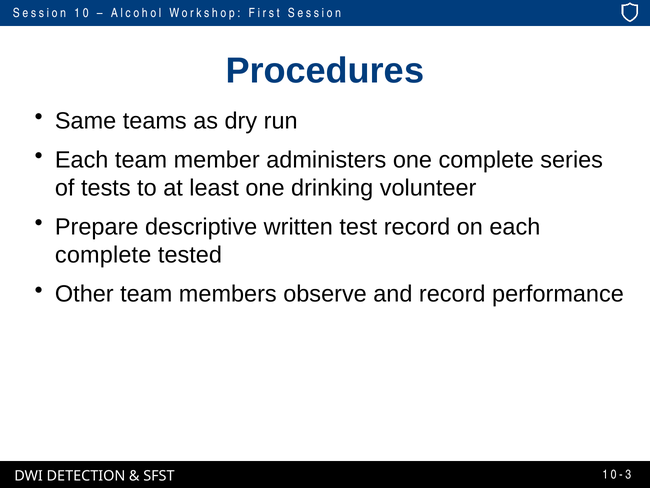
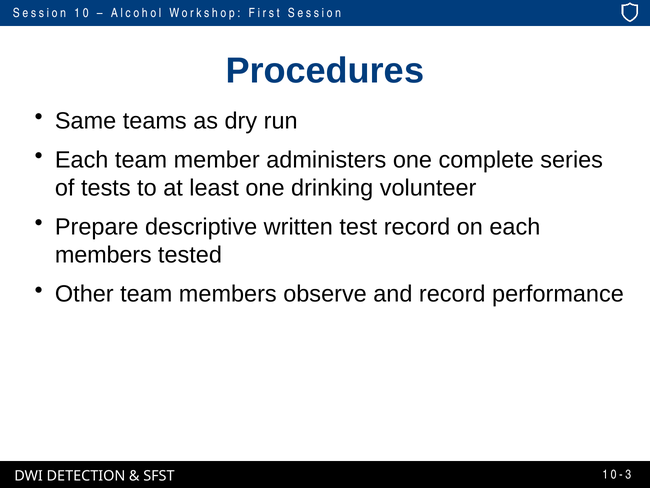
complete at (103, 255): complete -> members
